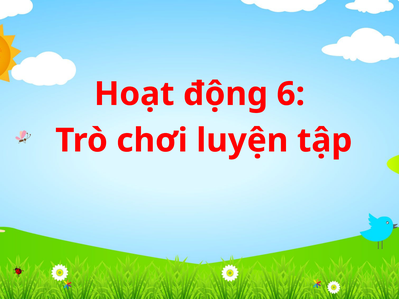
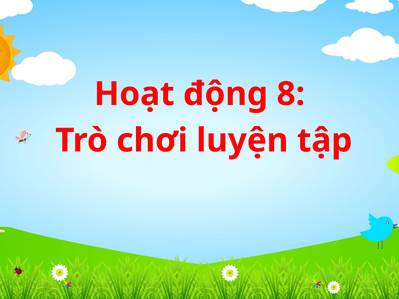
6: 6 -> 8
